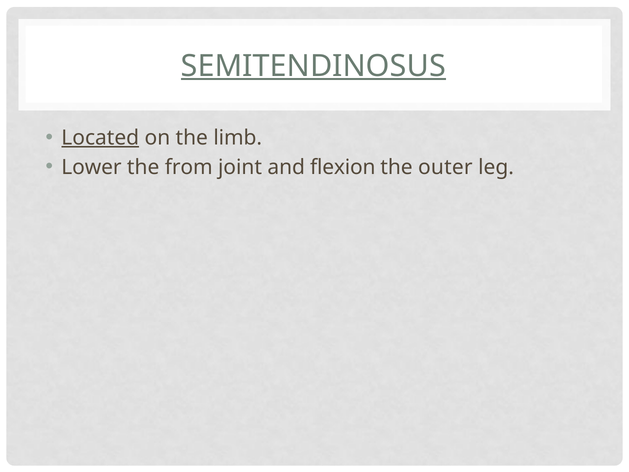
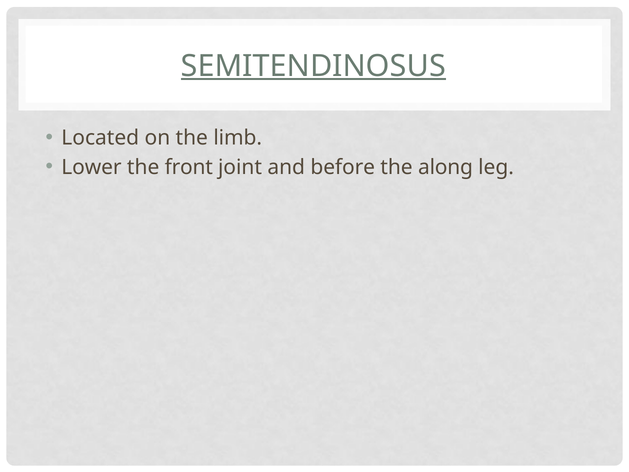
Located underline: present -> none
from: from -> front
flexion: flexion -> before
outer: outer -> along
